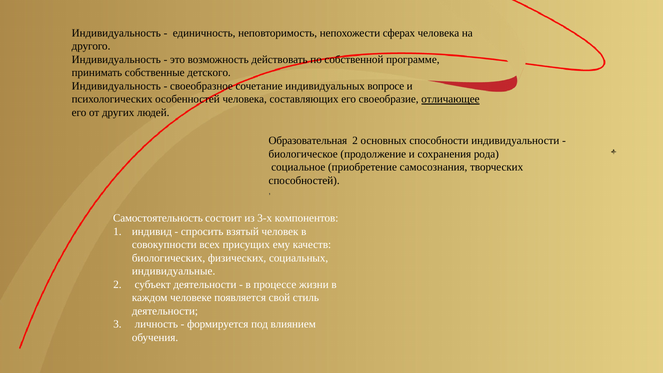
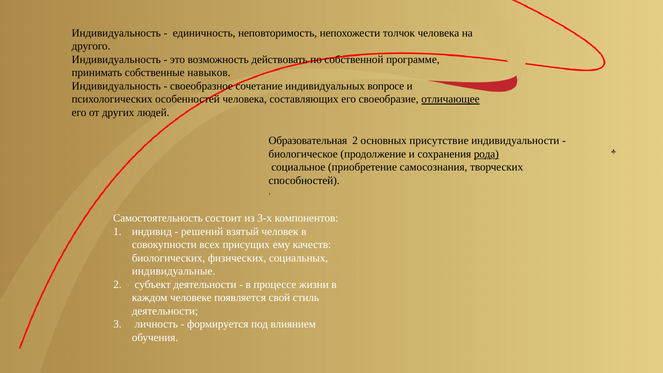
сферах: сферах -> толчок
детского: детского -> навыков
способности: способности -> присутствие
рода underline: none -> present
спросить: спросить -> решений
